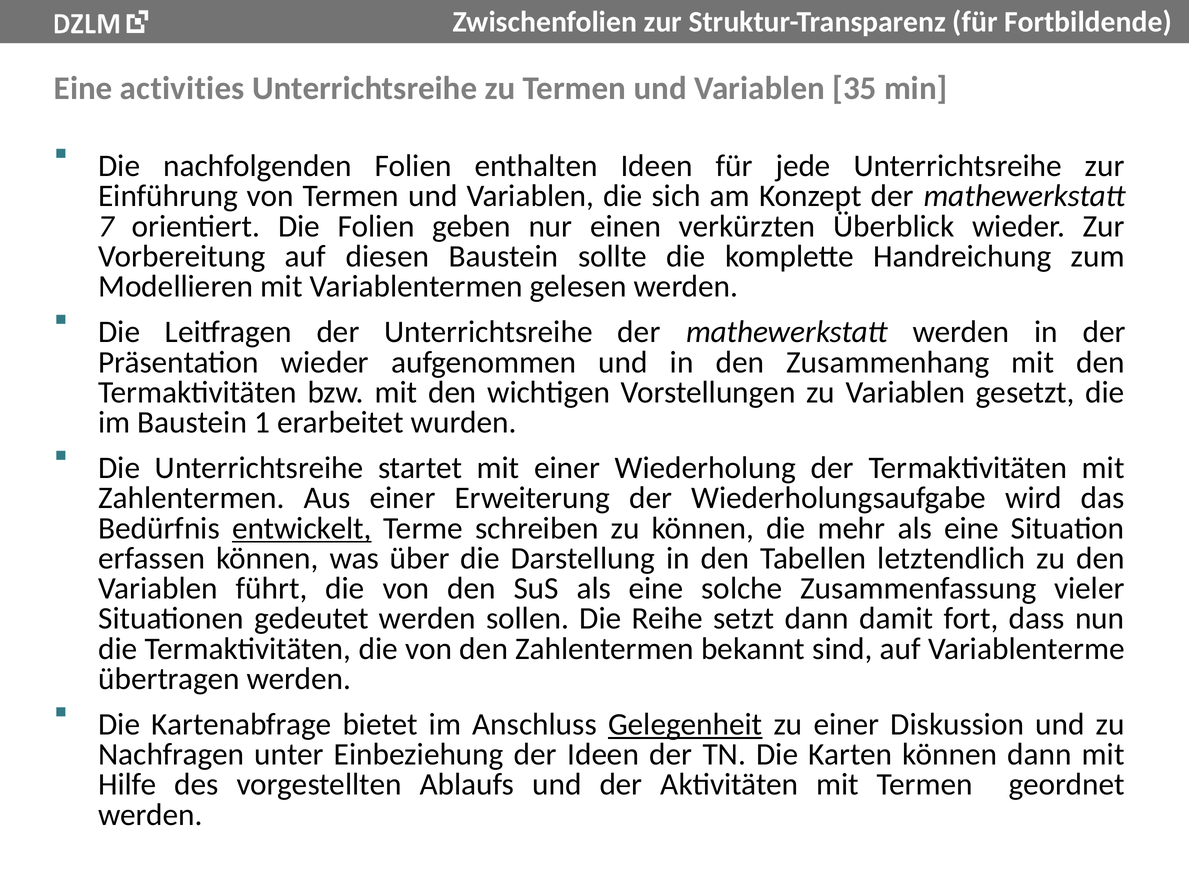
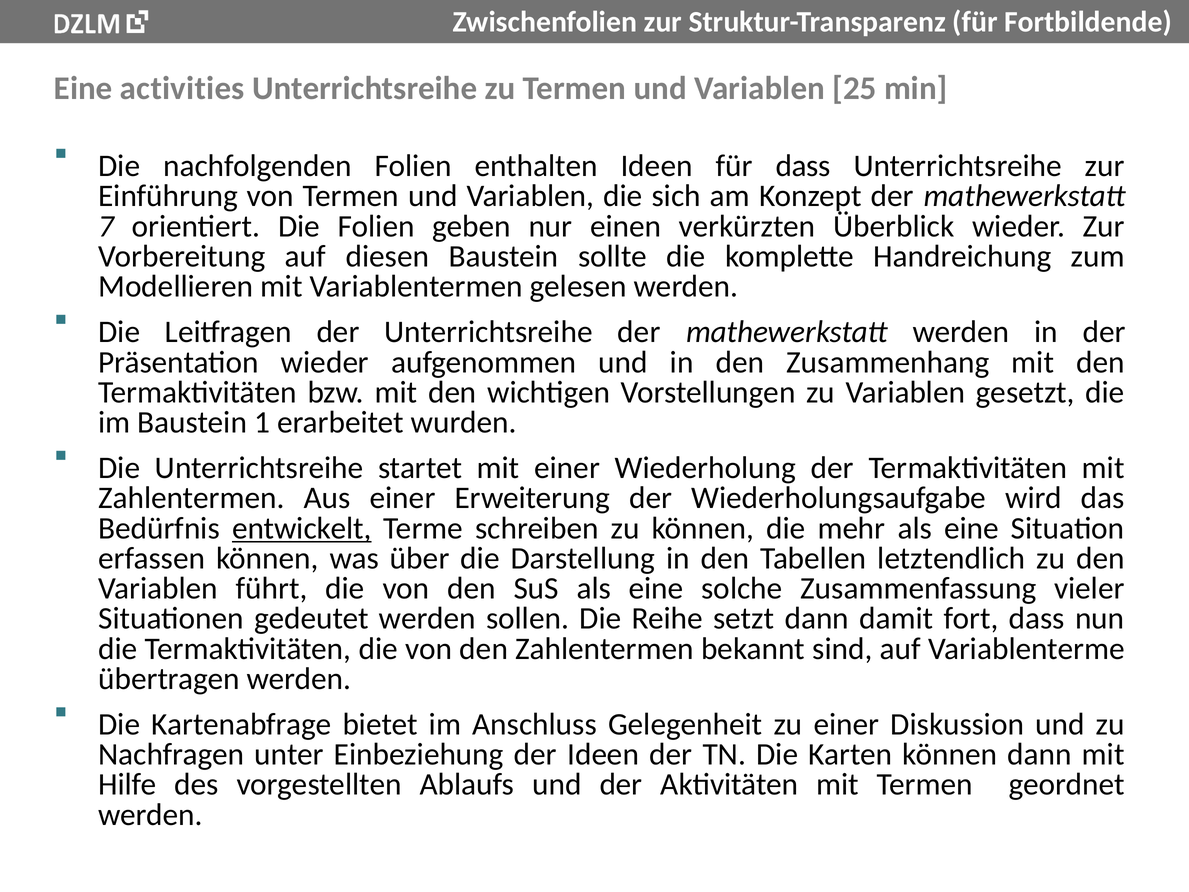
35: 35 -> 25
für jede: jede -> dass
Gelegenheit underline: present -> none
